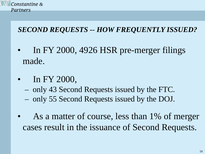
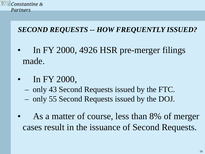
1%: 1% -> 8%
